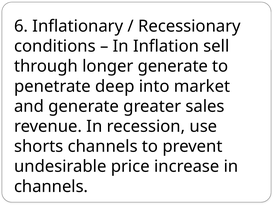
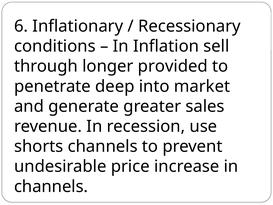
longer generate: generate -> provided
